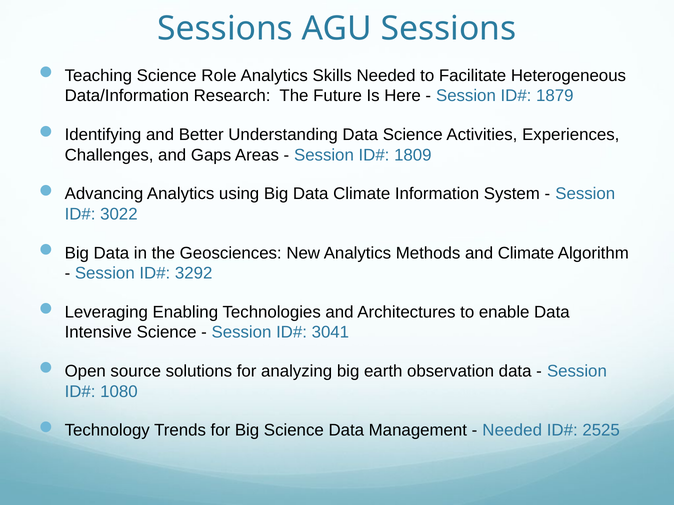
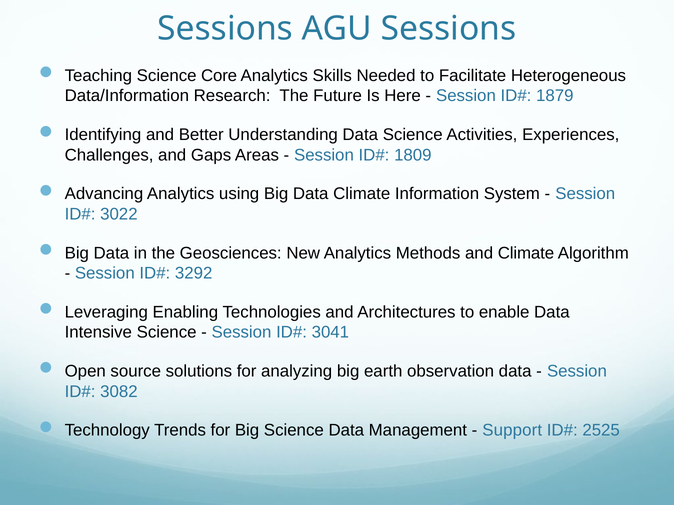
Role: Role -> Core
1080: 1080 -> 3082
Needed at (512, 431): Needed -> Support
